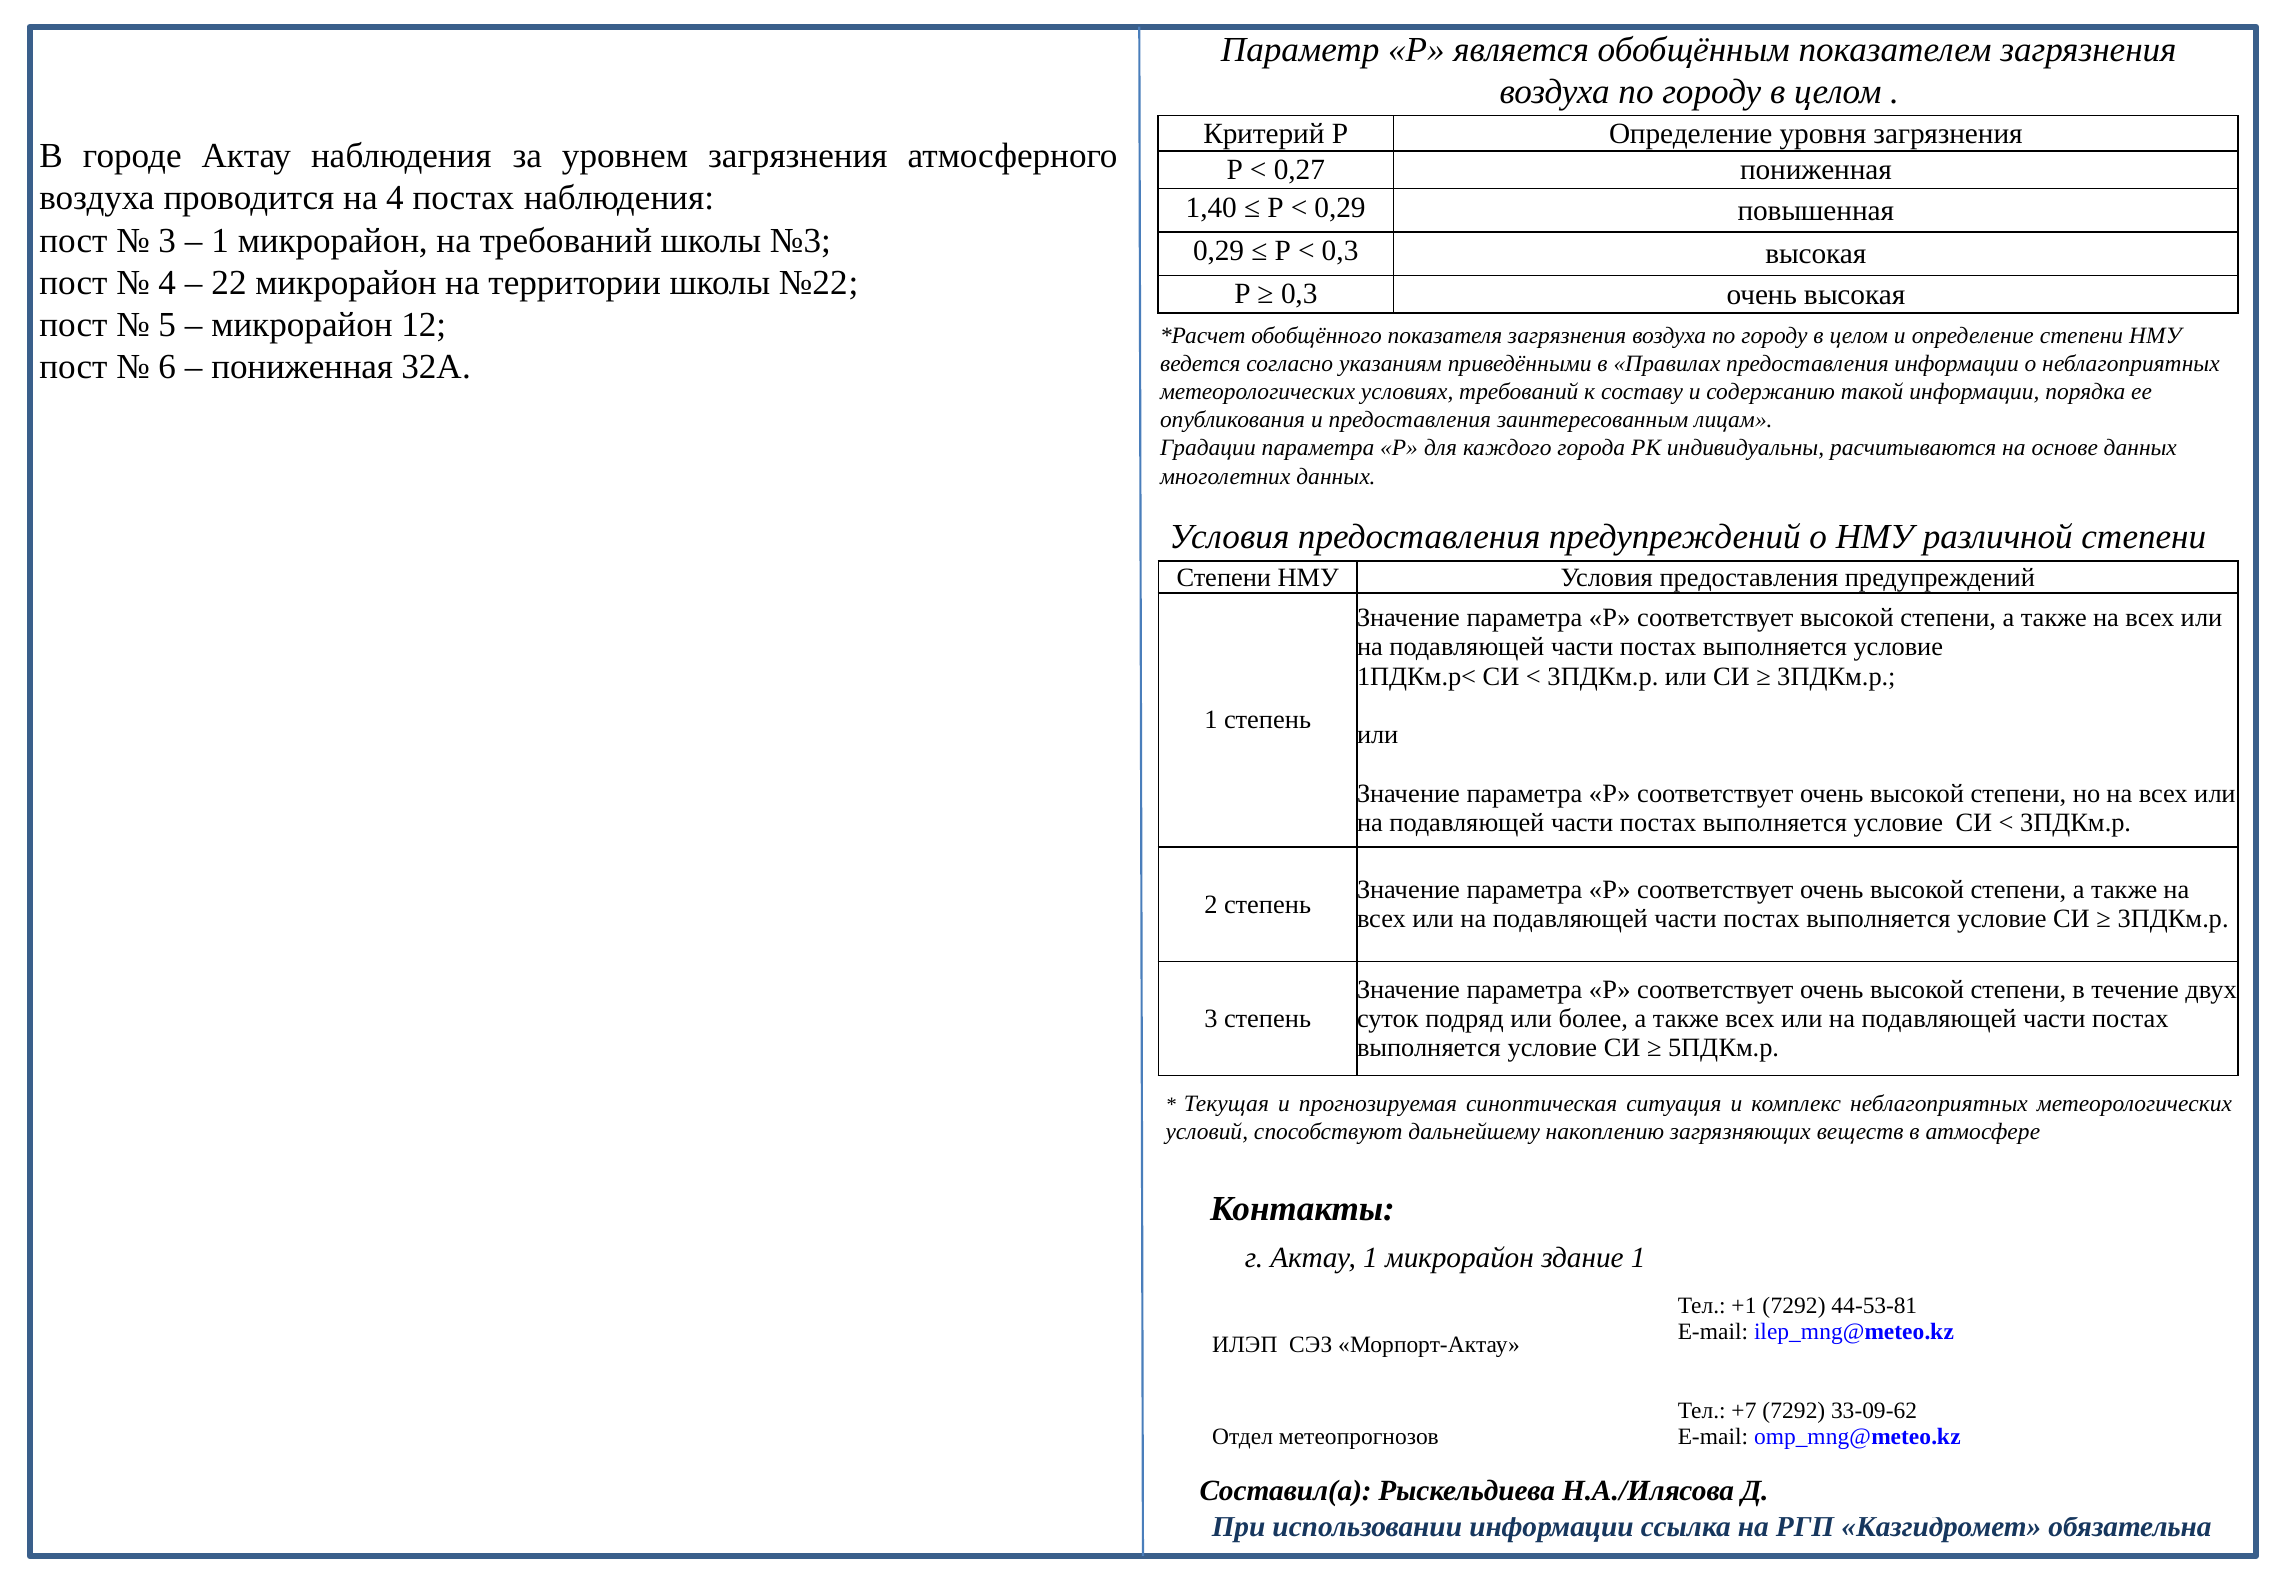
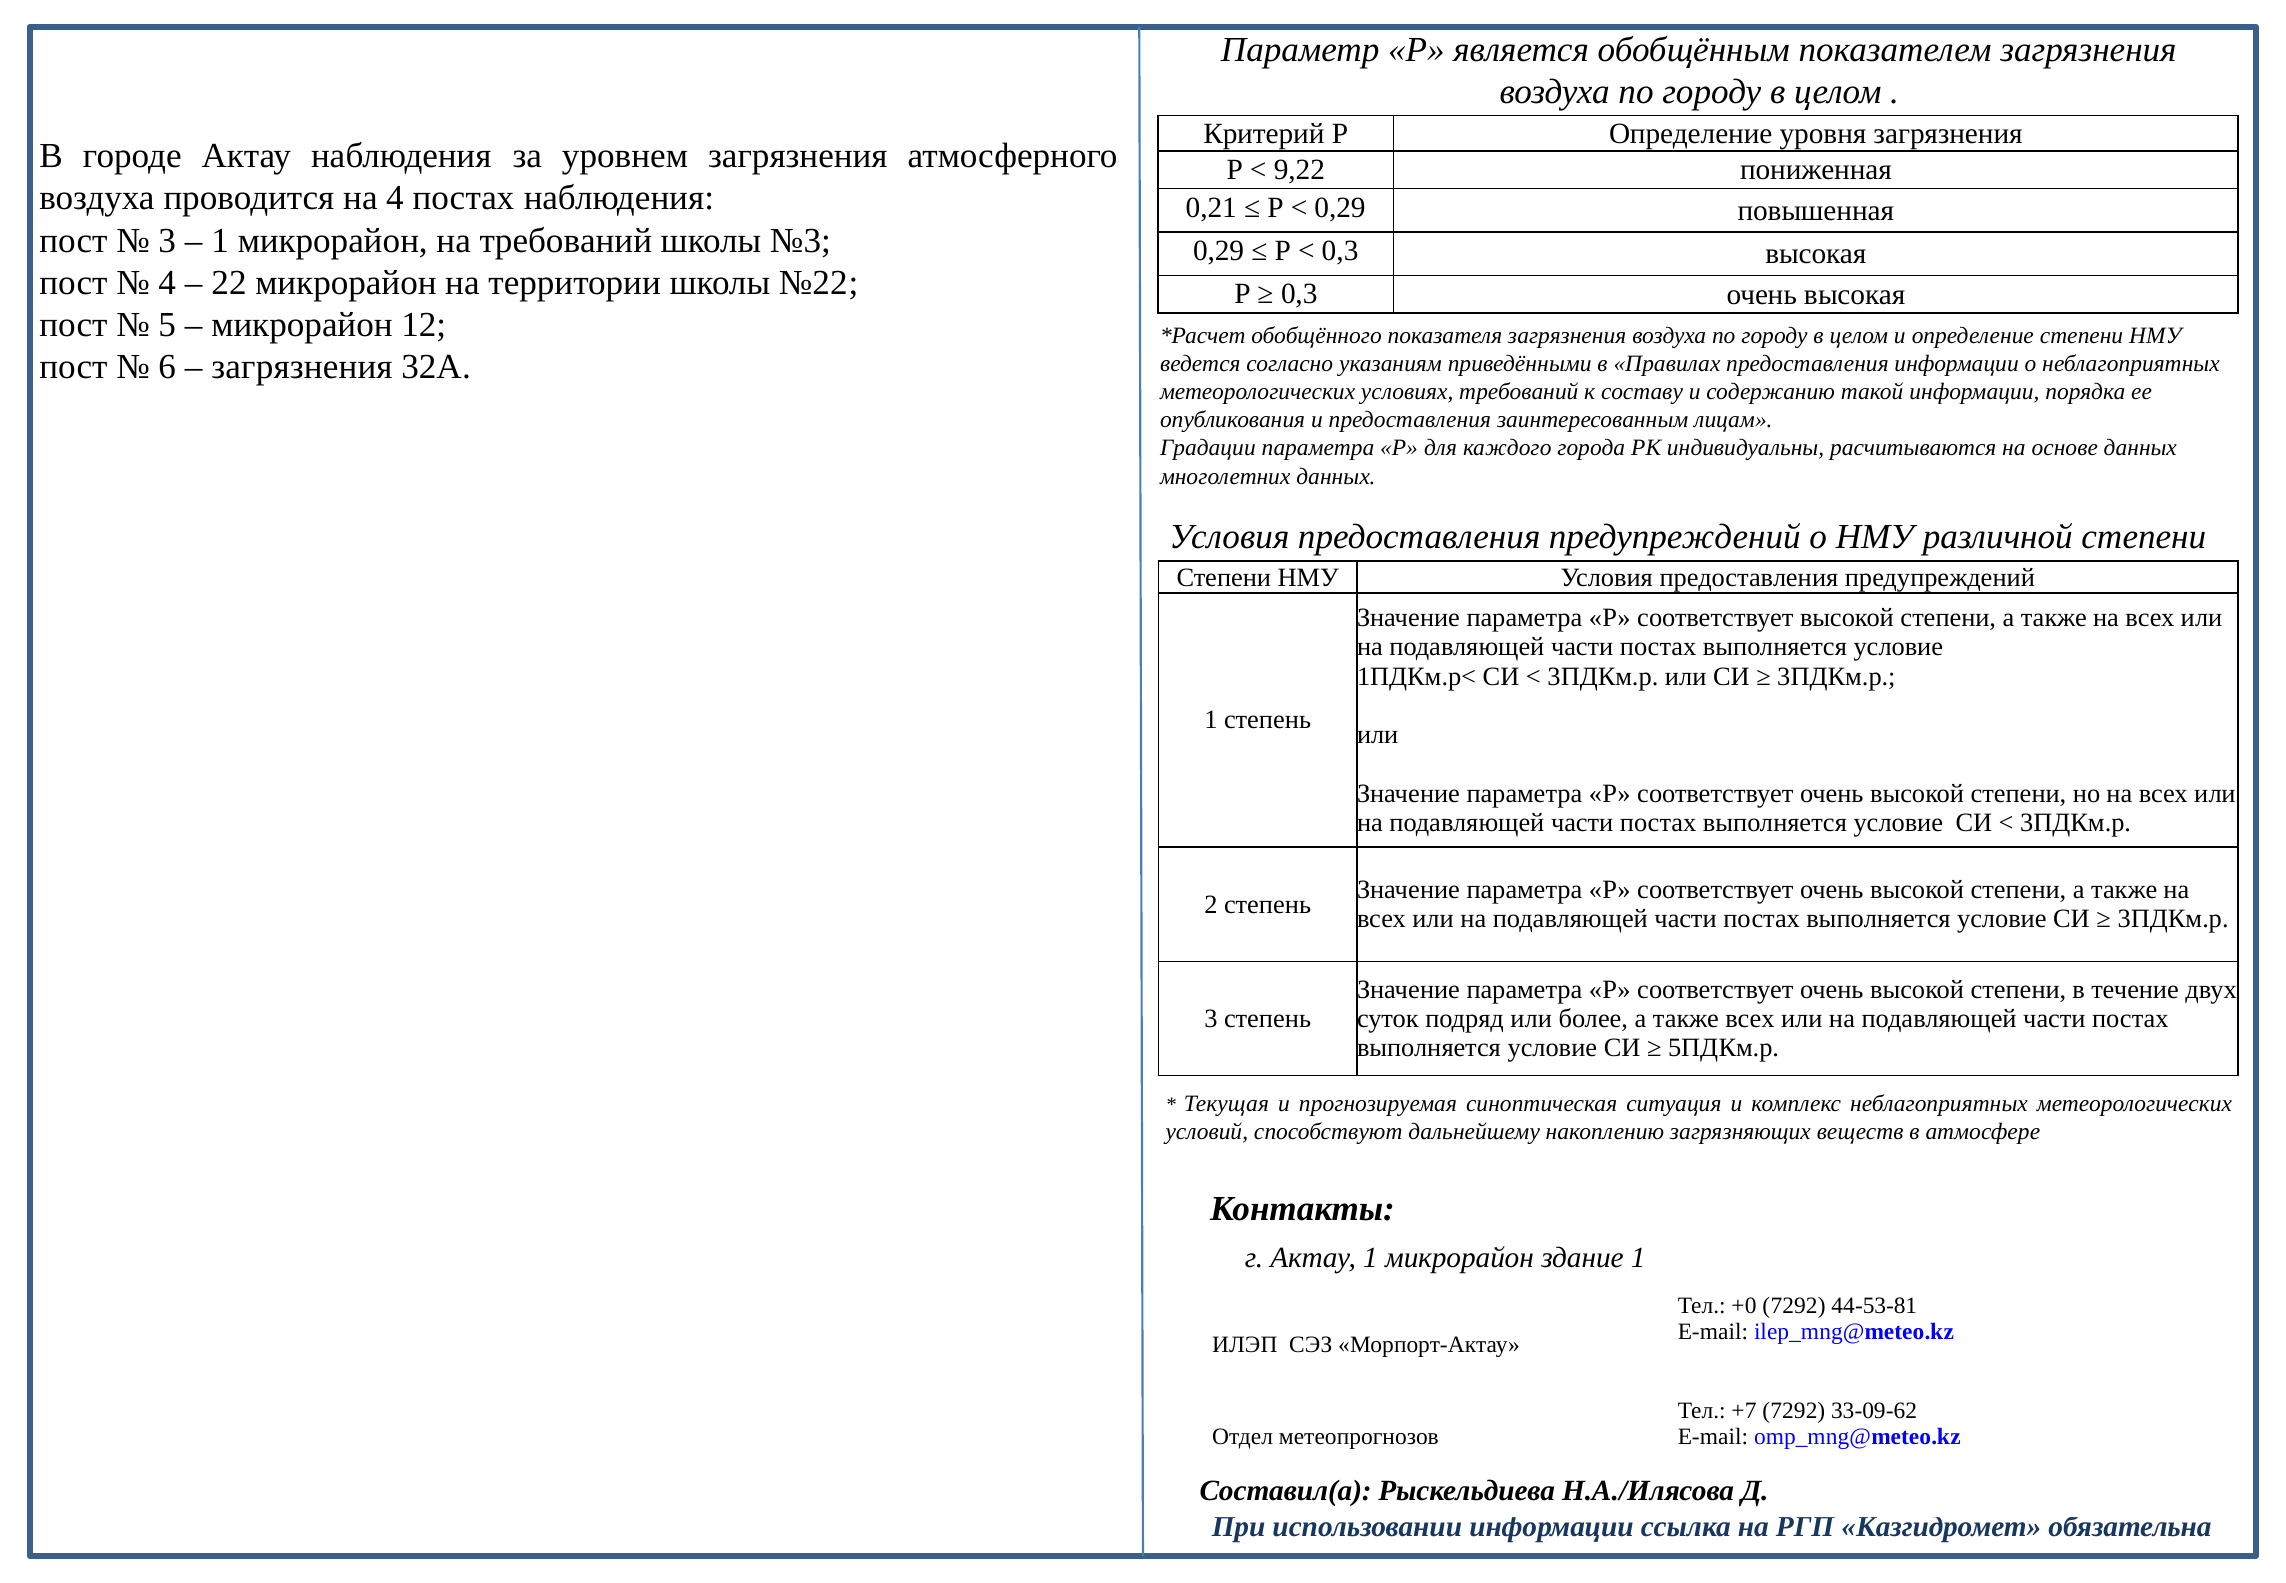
0,27: 0,27 -> 9,22
1,40: 1,40 -> 0,21
пониженная at (302, 367): пониженная -> загрязнения
+1: +1 -> +0
